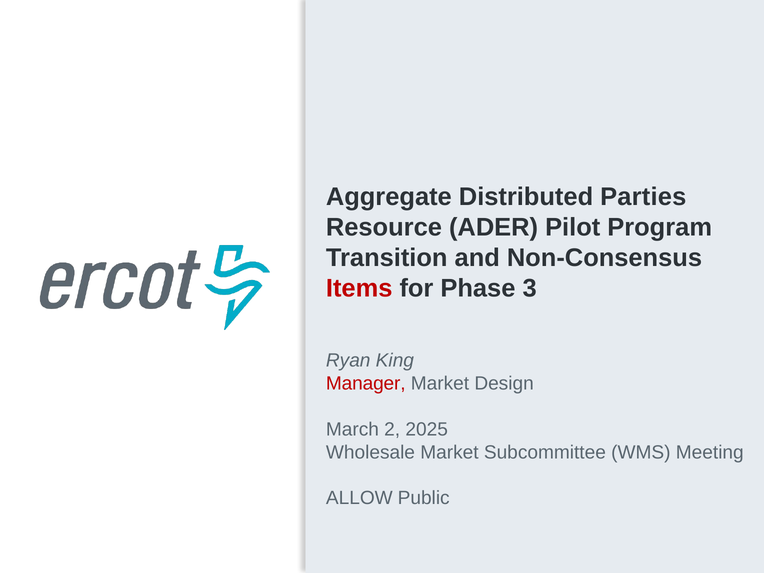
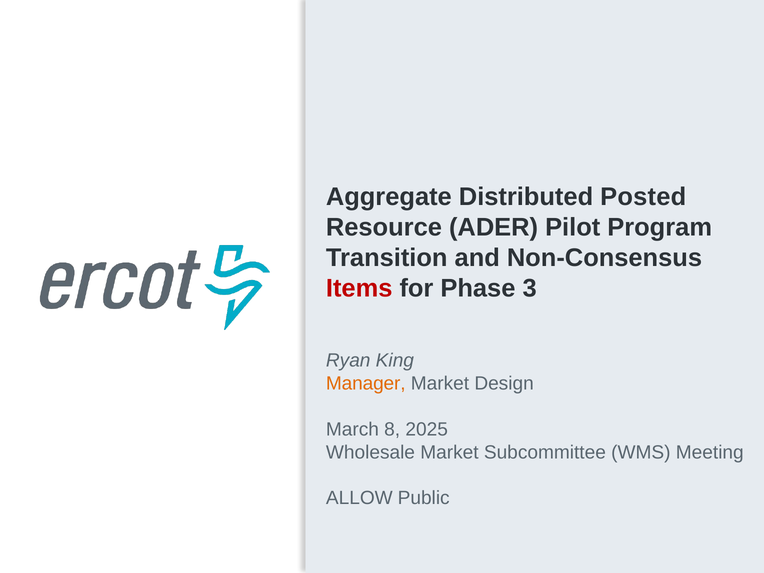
Parties: Parties -> Posted
Manager colour: red -> orange
2: 2 -> 8
